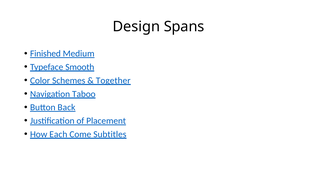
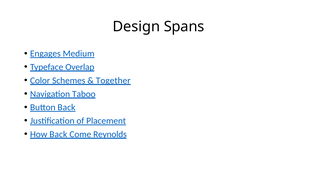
Finished: Finished -> Engages
Smooth: Smooth -> Overlap
How Each: Each -> Back
Subtitles: Subtitles -> Reynolds
